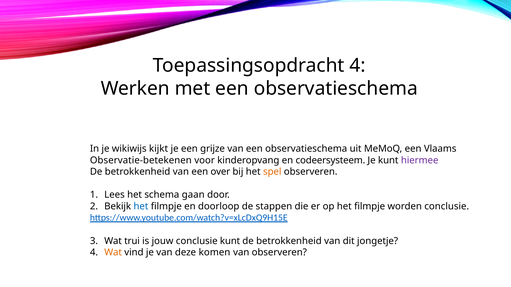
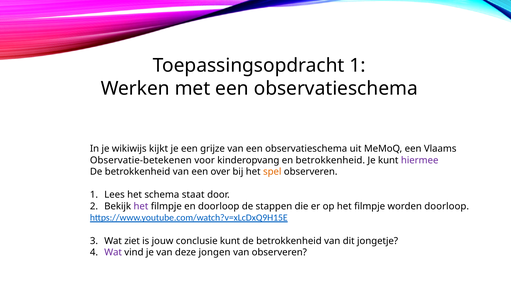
Toepassingsopdracht 4: 4 -> 1
en codeersysteem: codeersysteem -> betrokkenheid
gaan: gaan -> staat
het at (141, 207) colour: blue -> purple
worden conclusie: conclusie -> doorloop
trui: trui -> ziet
Wat at (113, 253) colour: orange -> purple
komen: komen -> jongen
